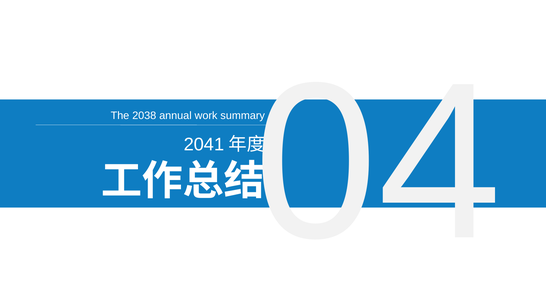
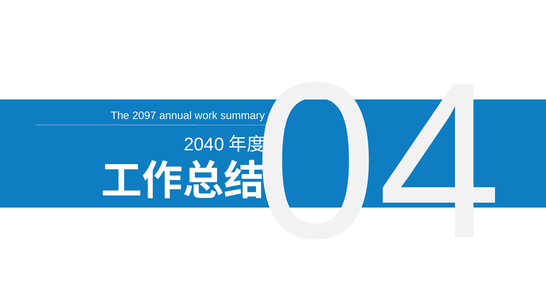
2038: 2038 -> 2097
2041: 2041 -> 2040
